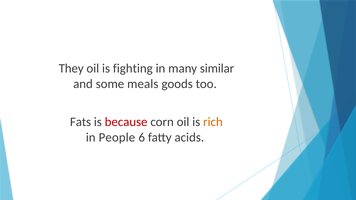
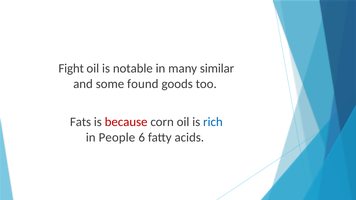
They: They -> Fight
fighting: fighting -> notable
meals: meals -> found
rich colour: orange -> blue
